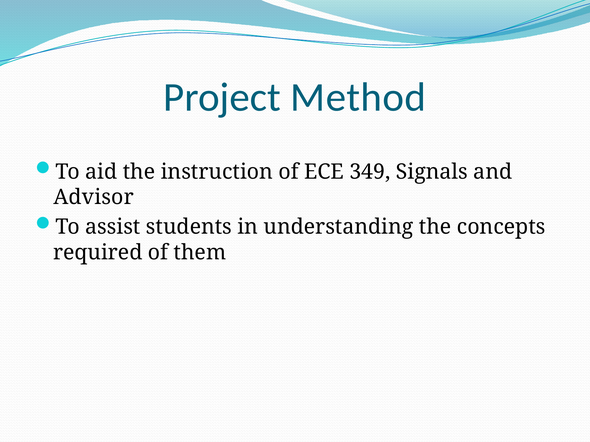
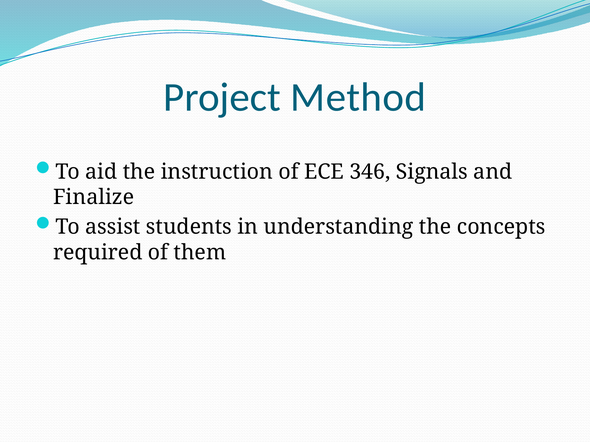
349: 349 -> 346
Advisor: Advisor -> Finalize
